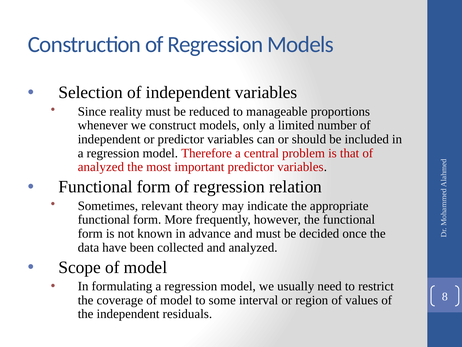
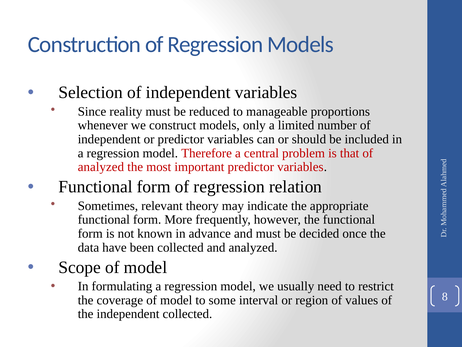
independent residuals: residuals -> collected
